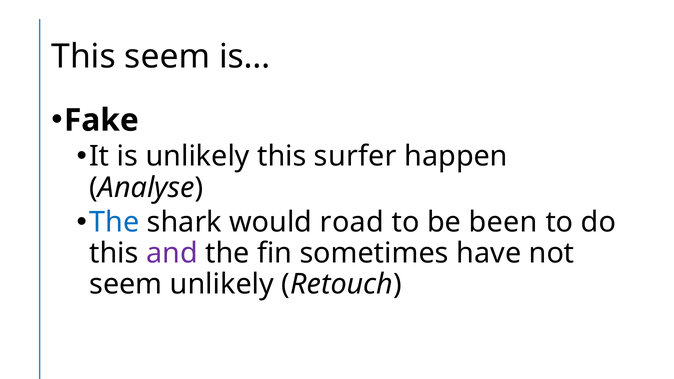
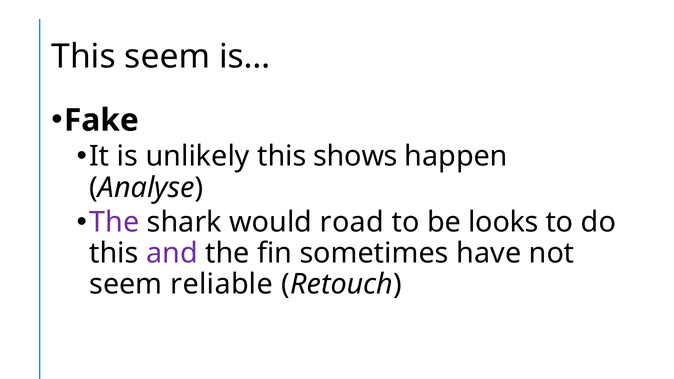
surfer: surfer -> shows
The at (114, 222) colour: blue -> purple
been: been -> looks
seem unlikely: unlikely -> reliable
